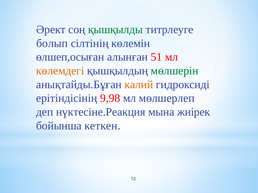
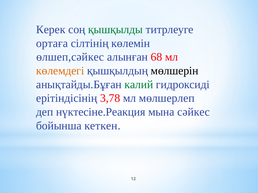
Әрект: Әрект -> Керек
болып: болып -> ортаға
өлшеп,осыған: өлшеп,осыған -> өлшеп,сәйкес
51: 51 -> 68
мөлшерін colour: green -> black
калий colour: orange -> green
9,98: 9,98 -> 3,78
жиірек: жиірек -> сәйкес
